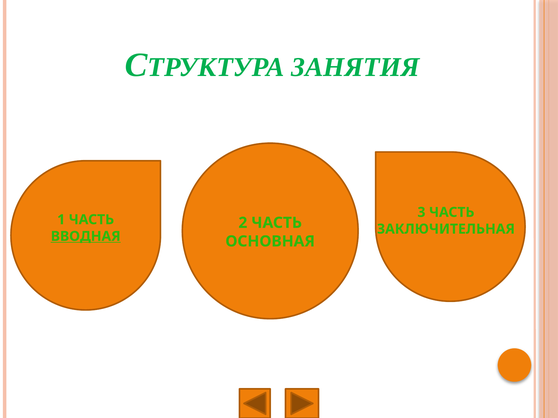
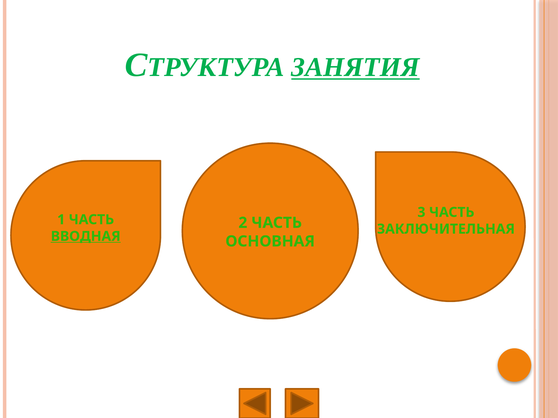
ЗАНЯТИЯ underline: none -> present
